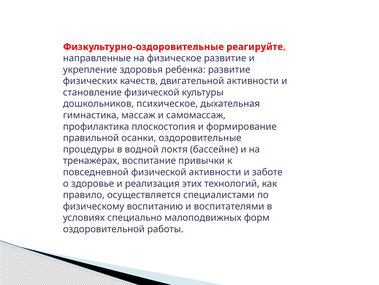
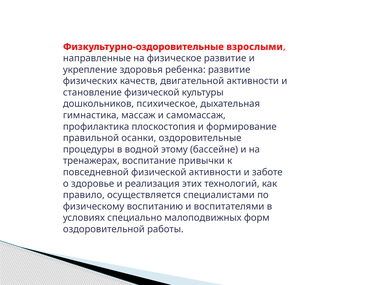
реагируйте: реагируйте -> взрослыми
локтя: локтя -> этому
